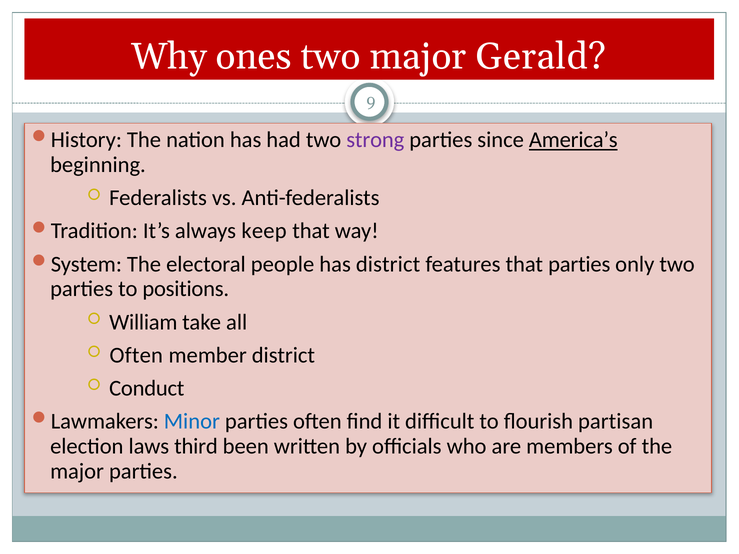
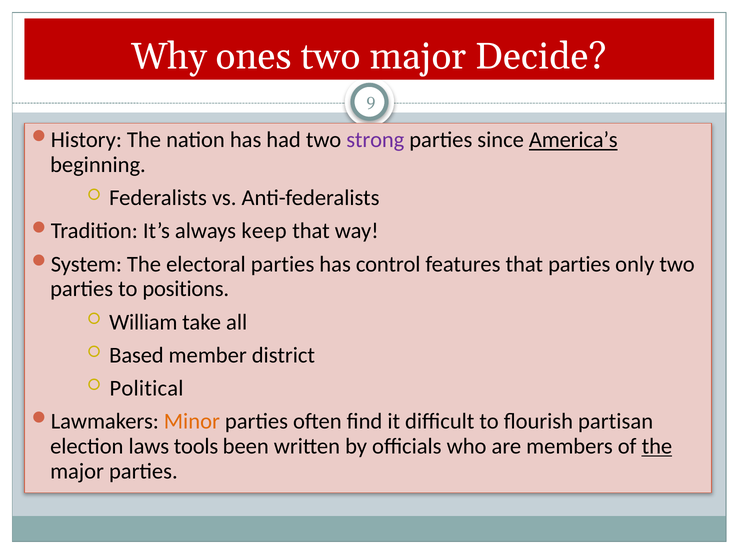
Gerald: Gerald -> Decide
electoral people: people -> parties
has district: district -> control
Often at (136, 355): Often -> Based
Conduct: Conduct -> Political
Minor colour: blue -> orange
third: third -> tools
the at (657, 446) underline: none -> present
